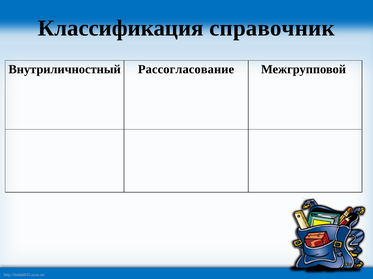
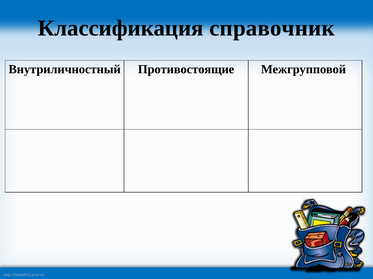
Рассогласование: Рассогласование -> Противостоящие
